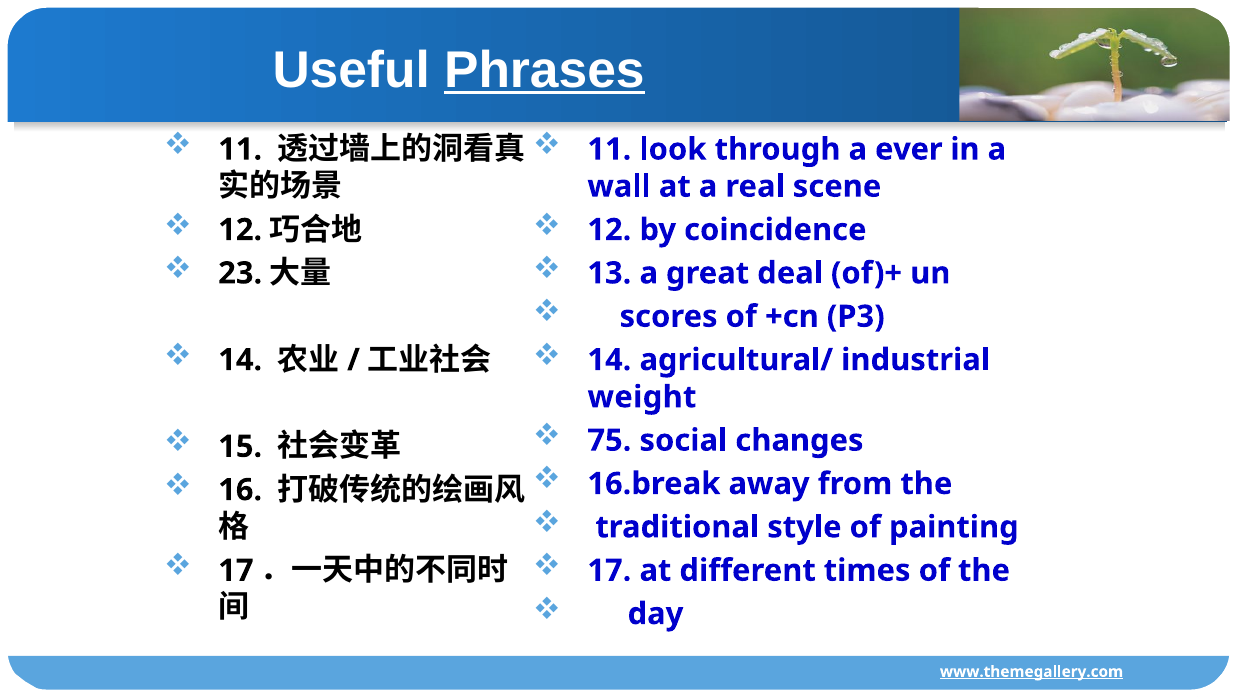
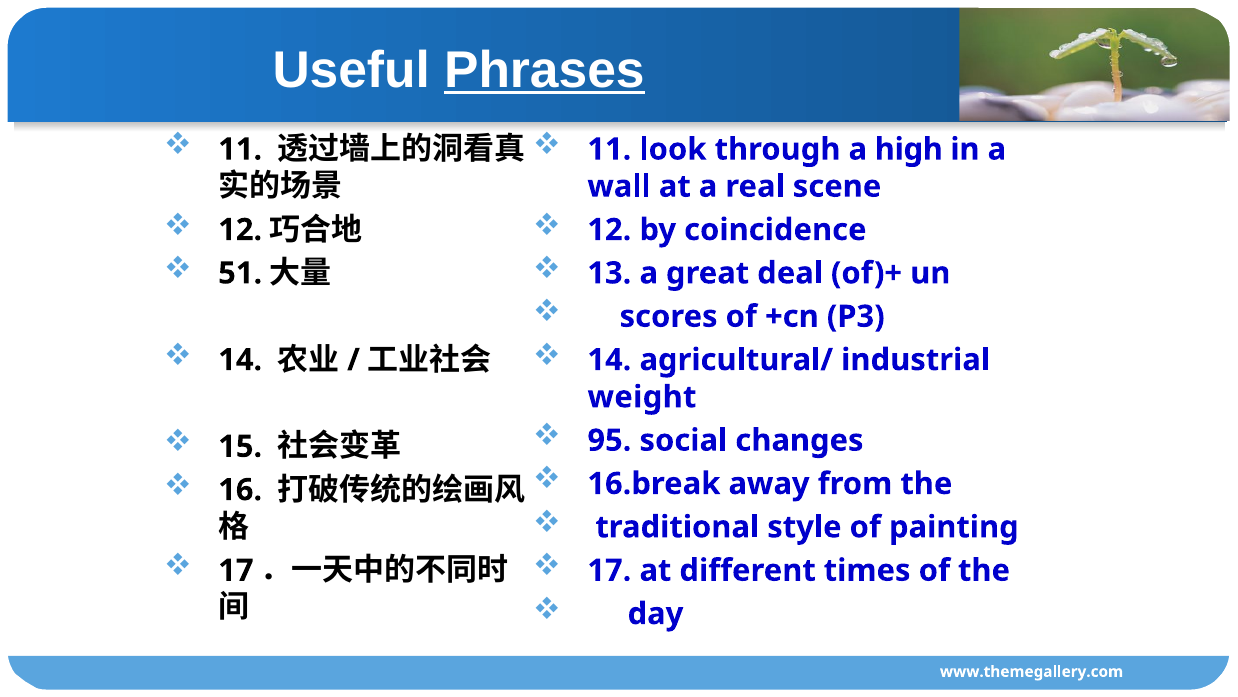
ever: ever -> high
23: 23 -> 51
75: 75 -> 95
www.themegallery.com underline: present -> none
